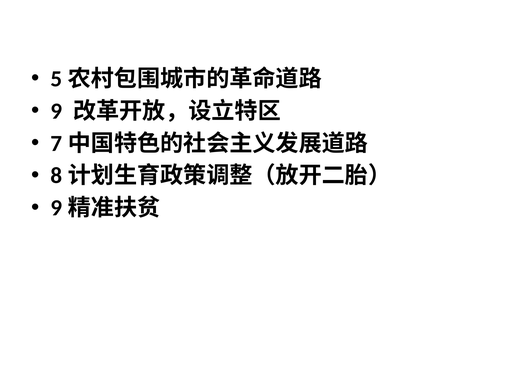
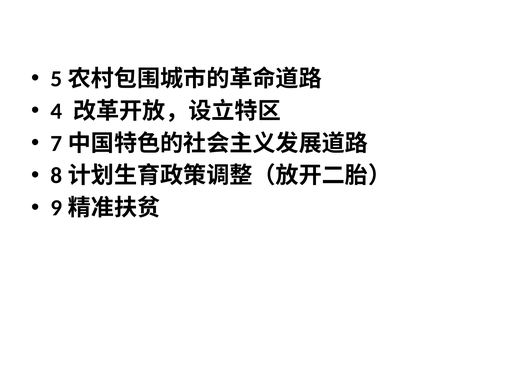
9: 9 -> 4
